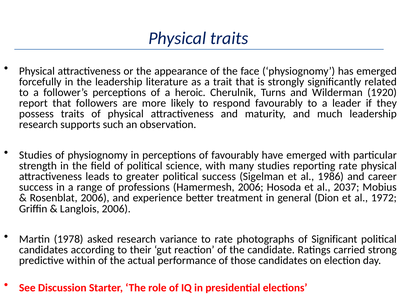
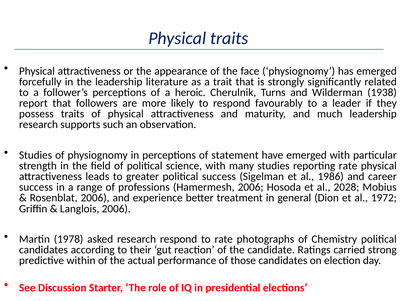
1920: 1920 -> 1938
of favourably: favourably -> statement
2037: 2037 -> 2028
research variance: variance -> respond
Significant: Significant -> Chemistry
